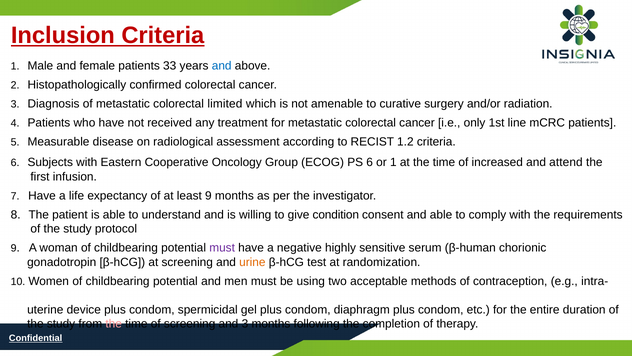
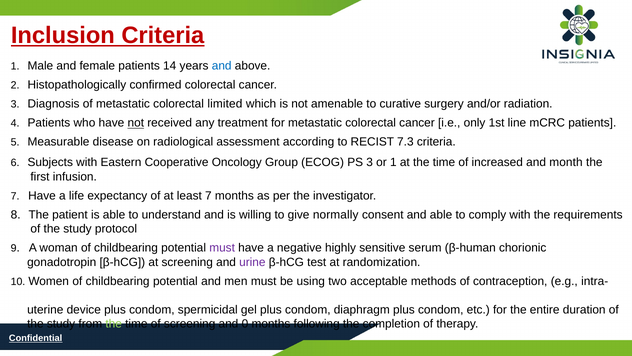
33: 33 -> 14
not at (136, 123) underline: none -> present
1.2: 1.2 -> 7.3
PS 6: 6 -> 3
attend: attend -> month
least 9: 9 -> 7
condition: condition -> normally
urine colour: orange -> purple
the at (114, 324) colour: pink -> light green
and 3: 3 -> 0
